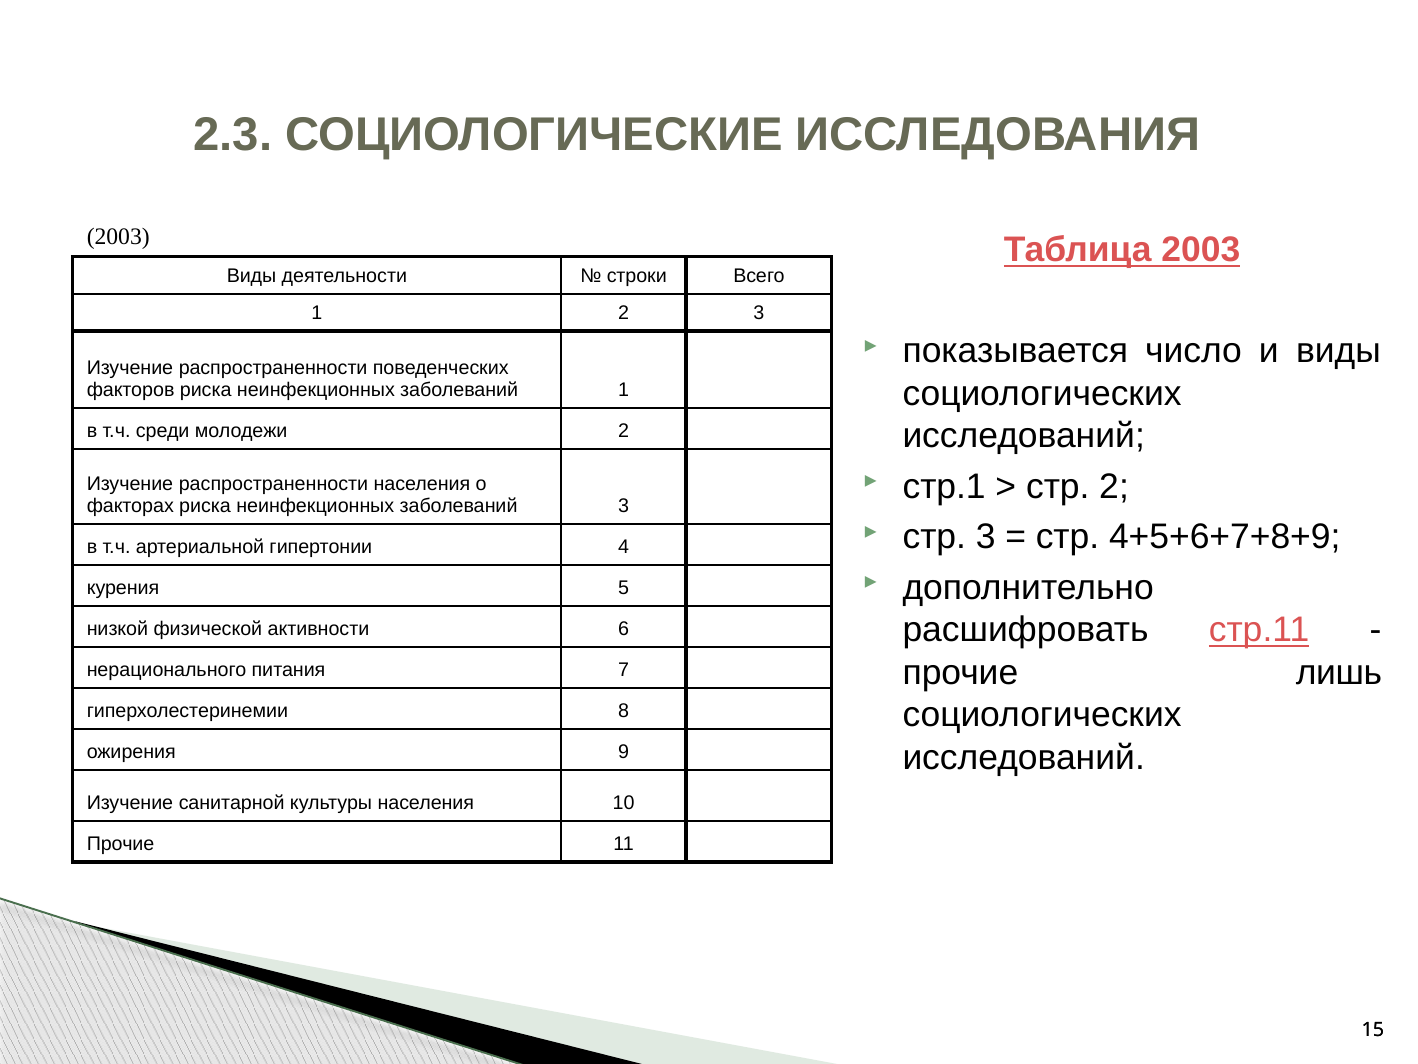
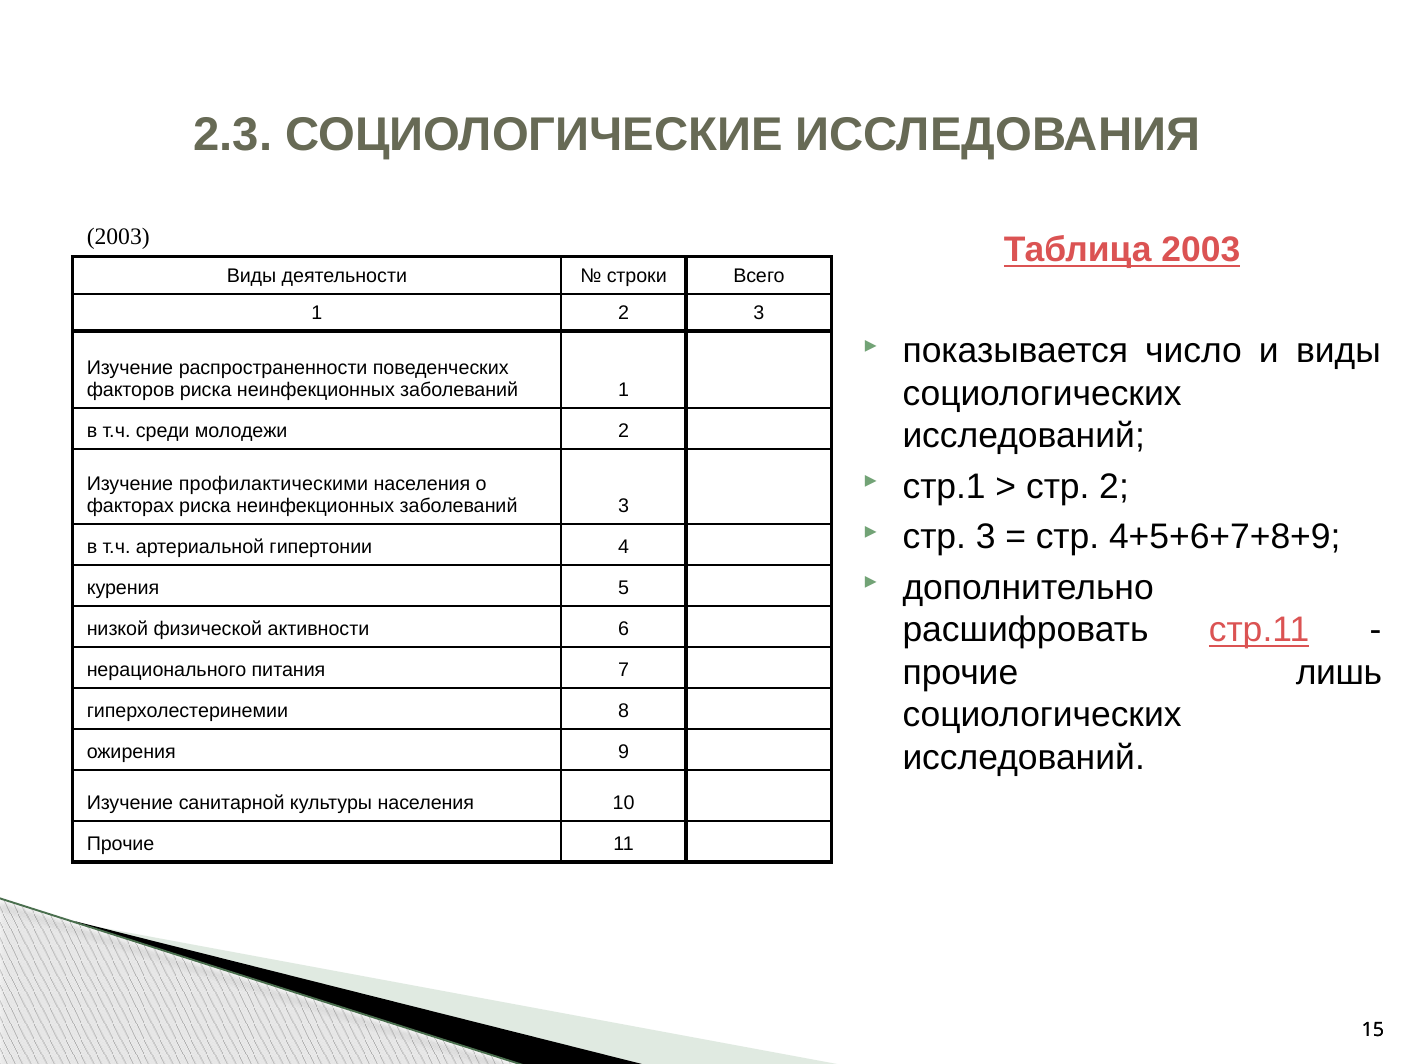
распространенности at (274, 484): распространенности -> профилактическими
